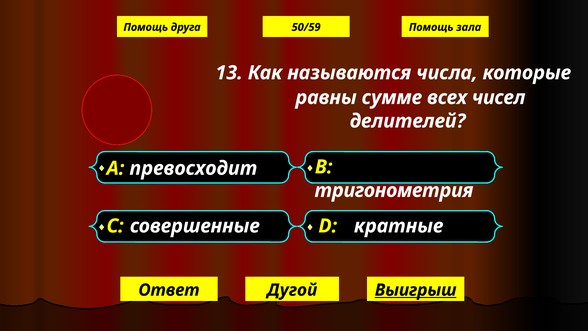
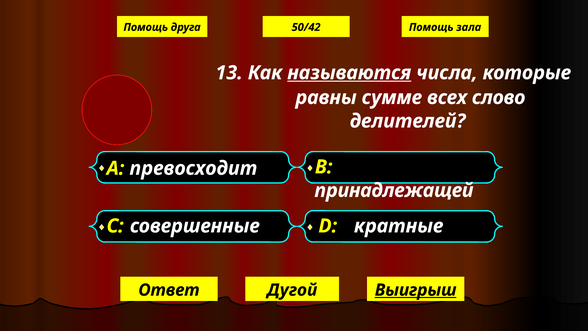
50/59: 50/59 -> 50/42
называются underline: none -> present
чисел: чисел -> слово
тригонометрия: тригонометрия -> принадлежащей
